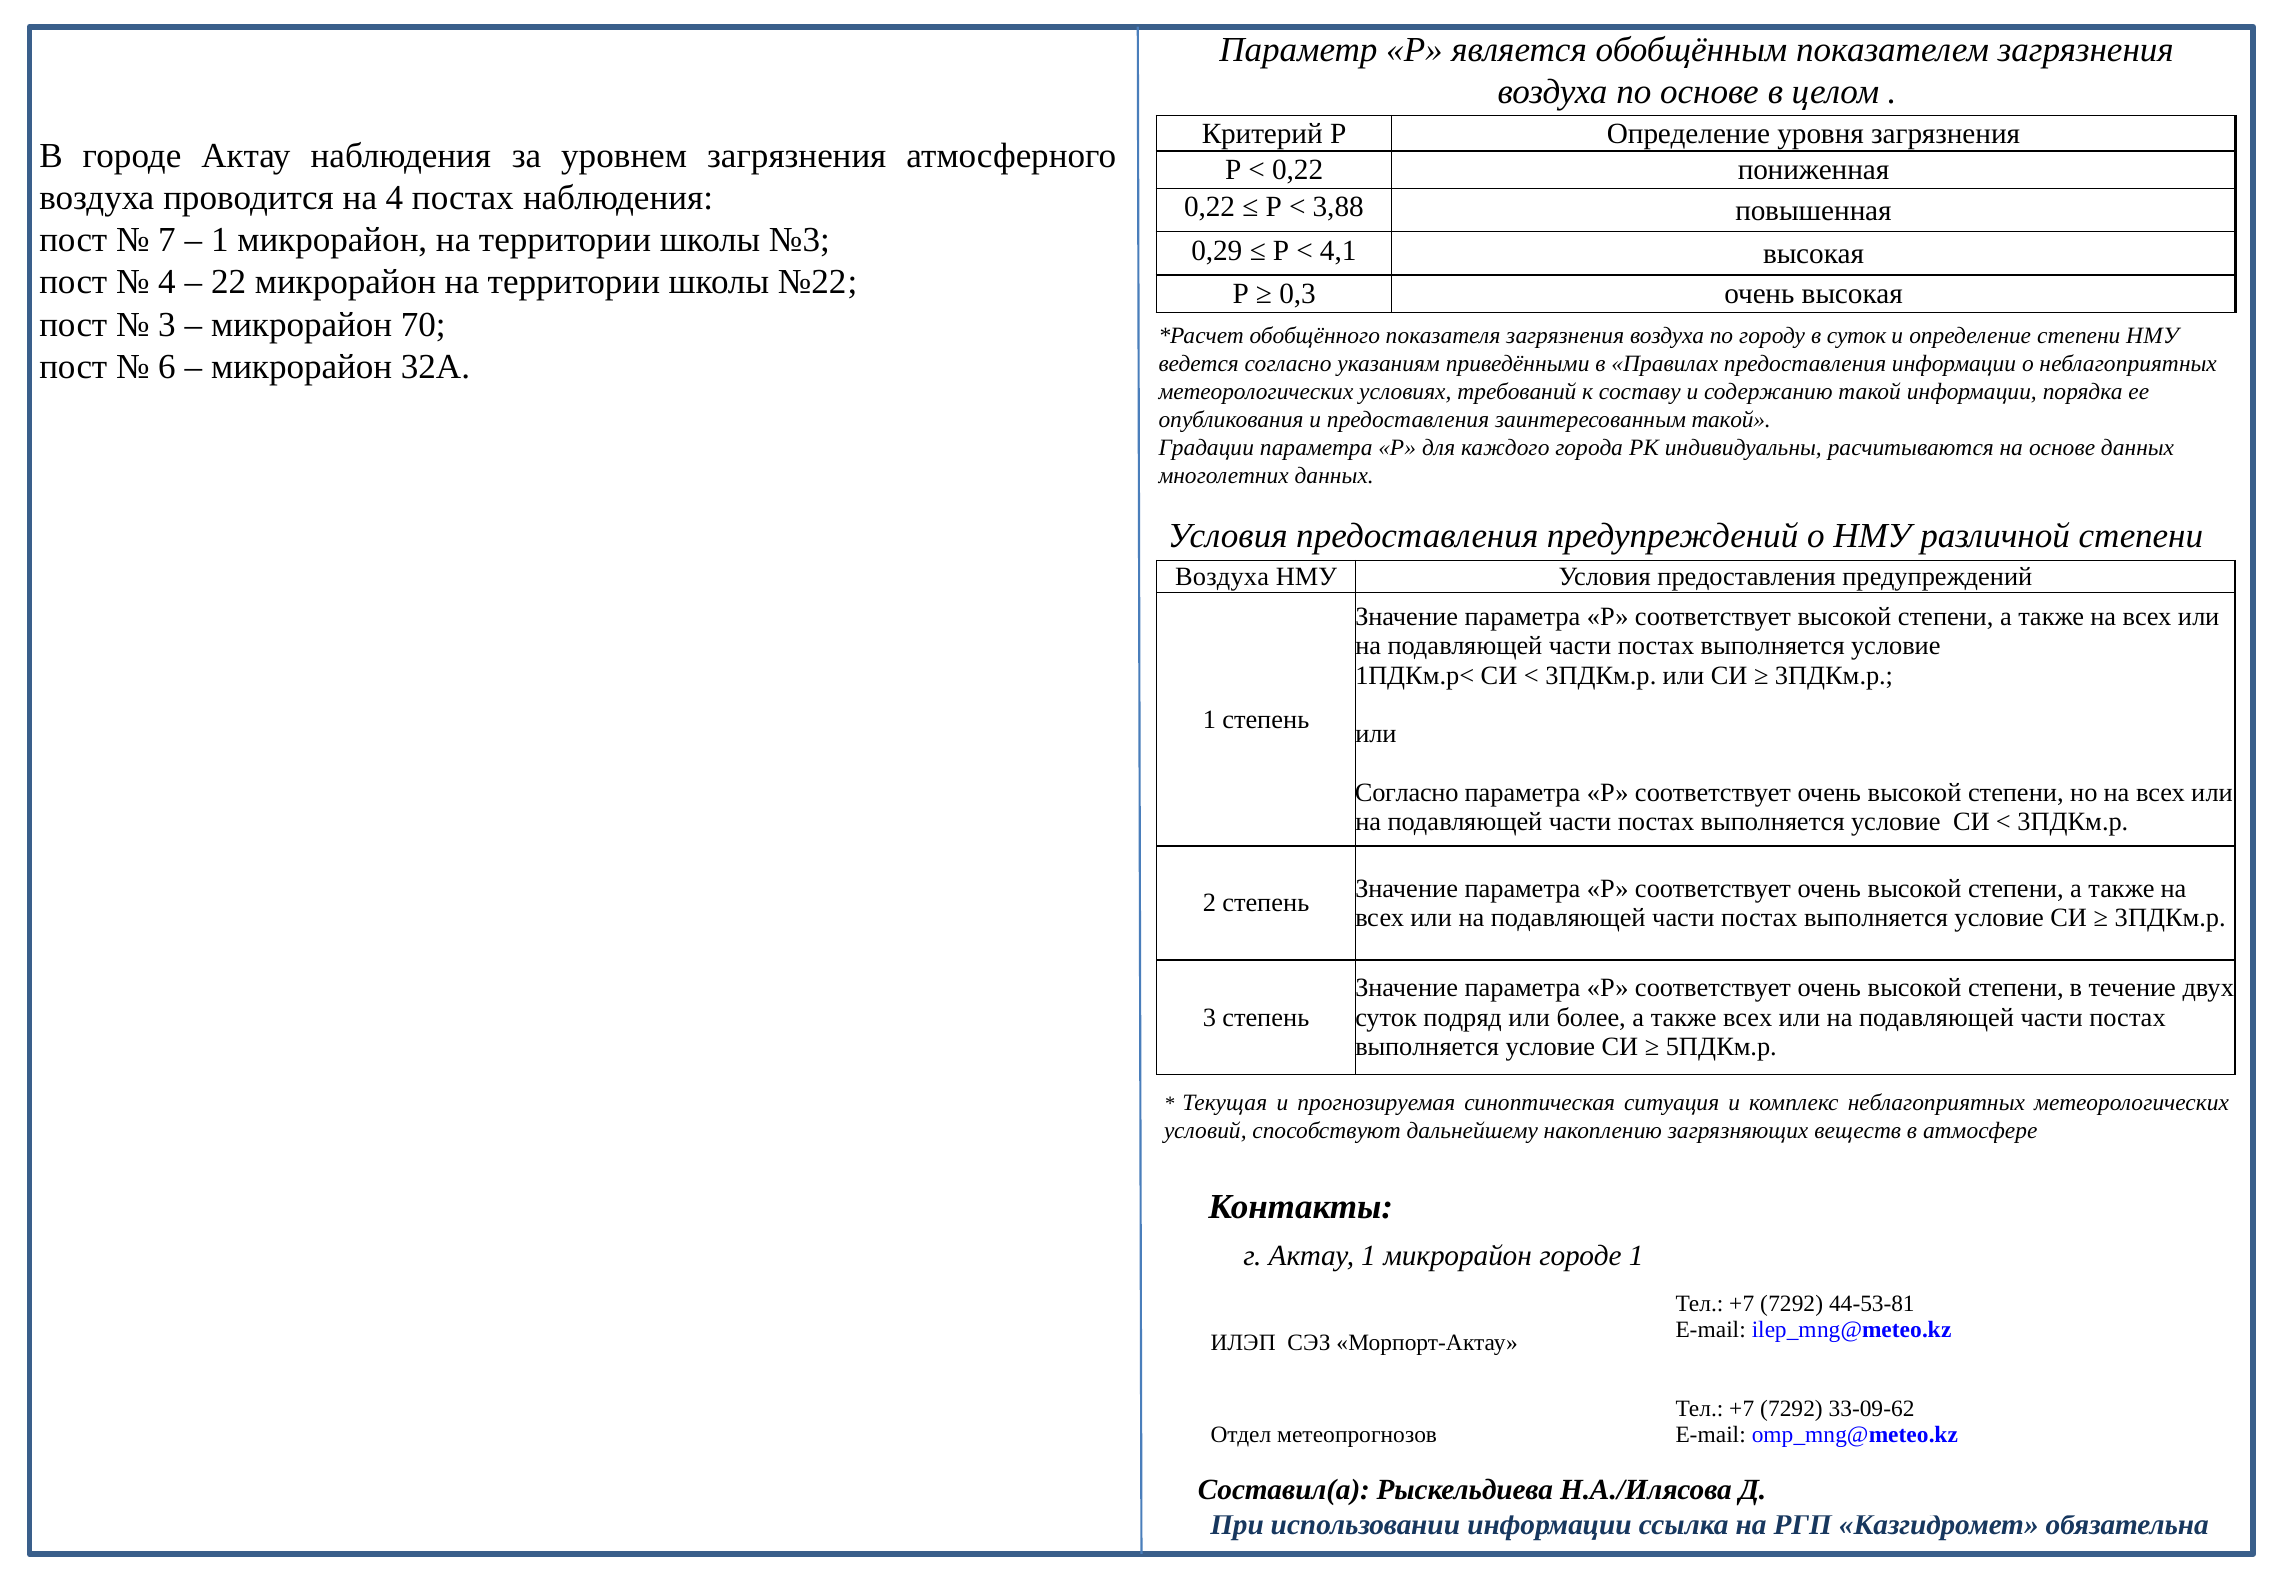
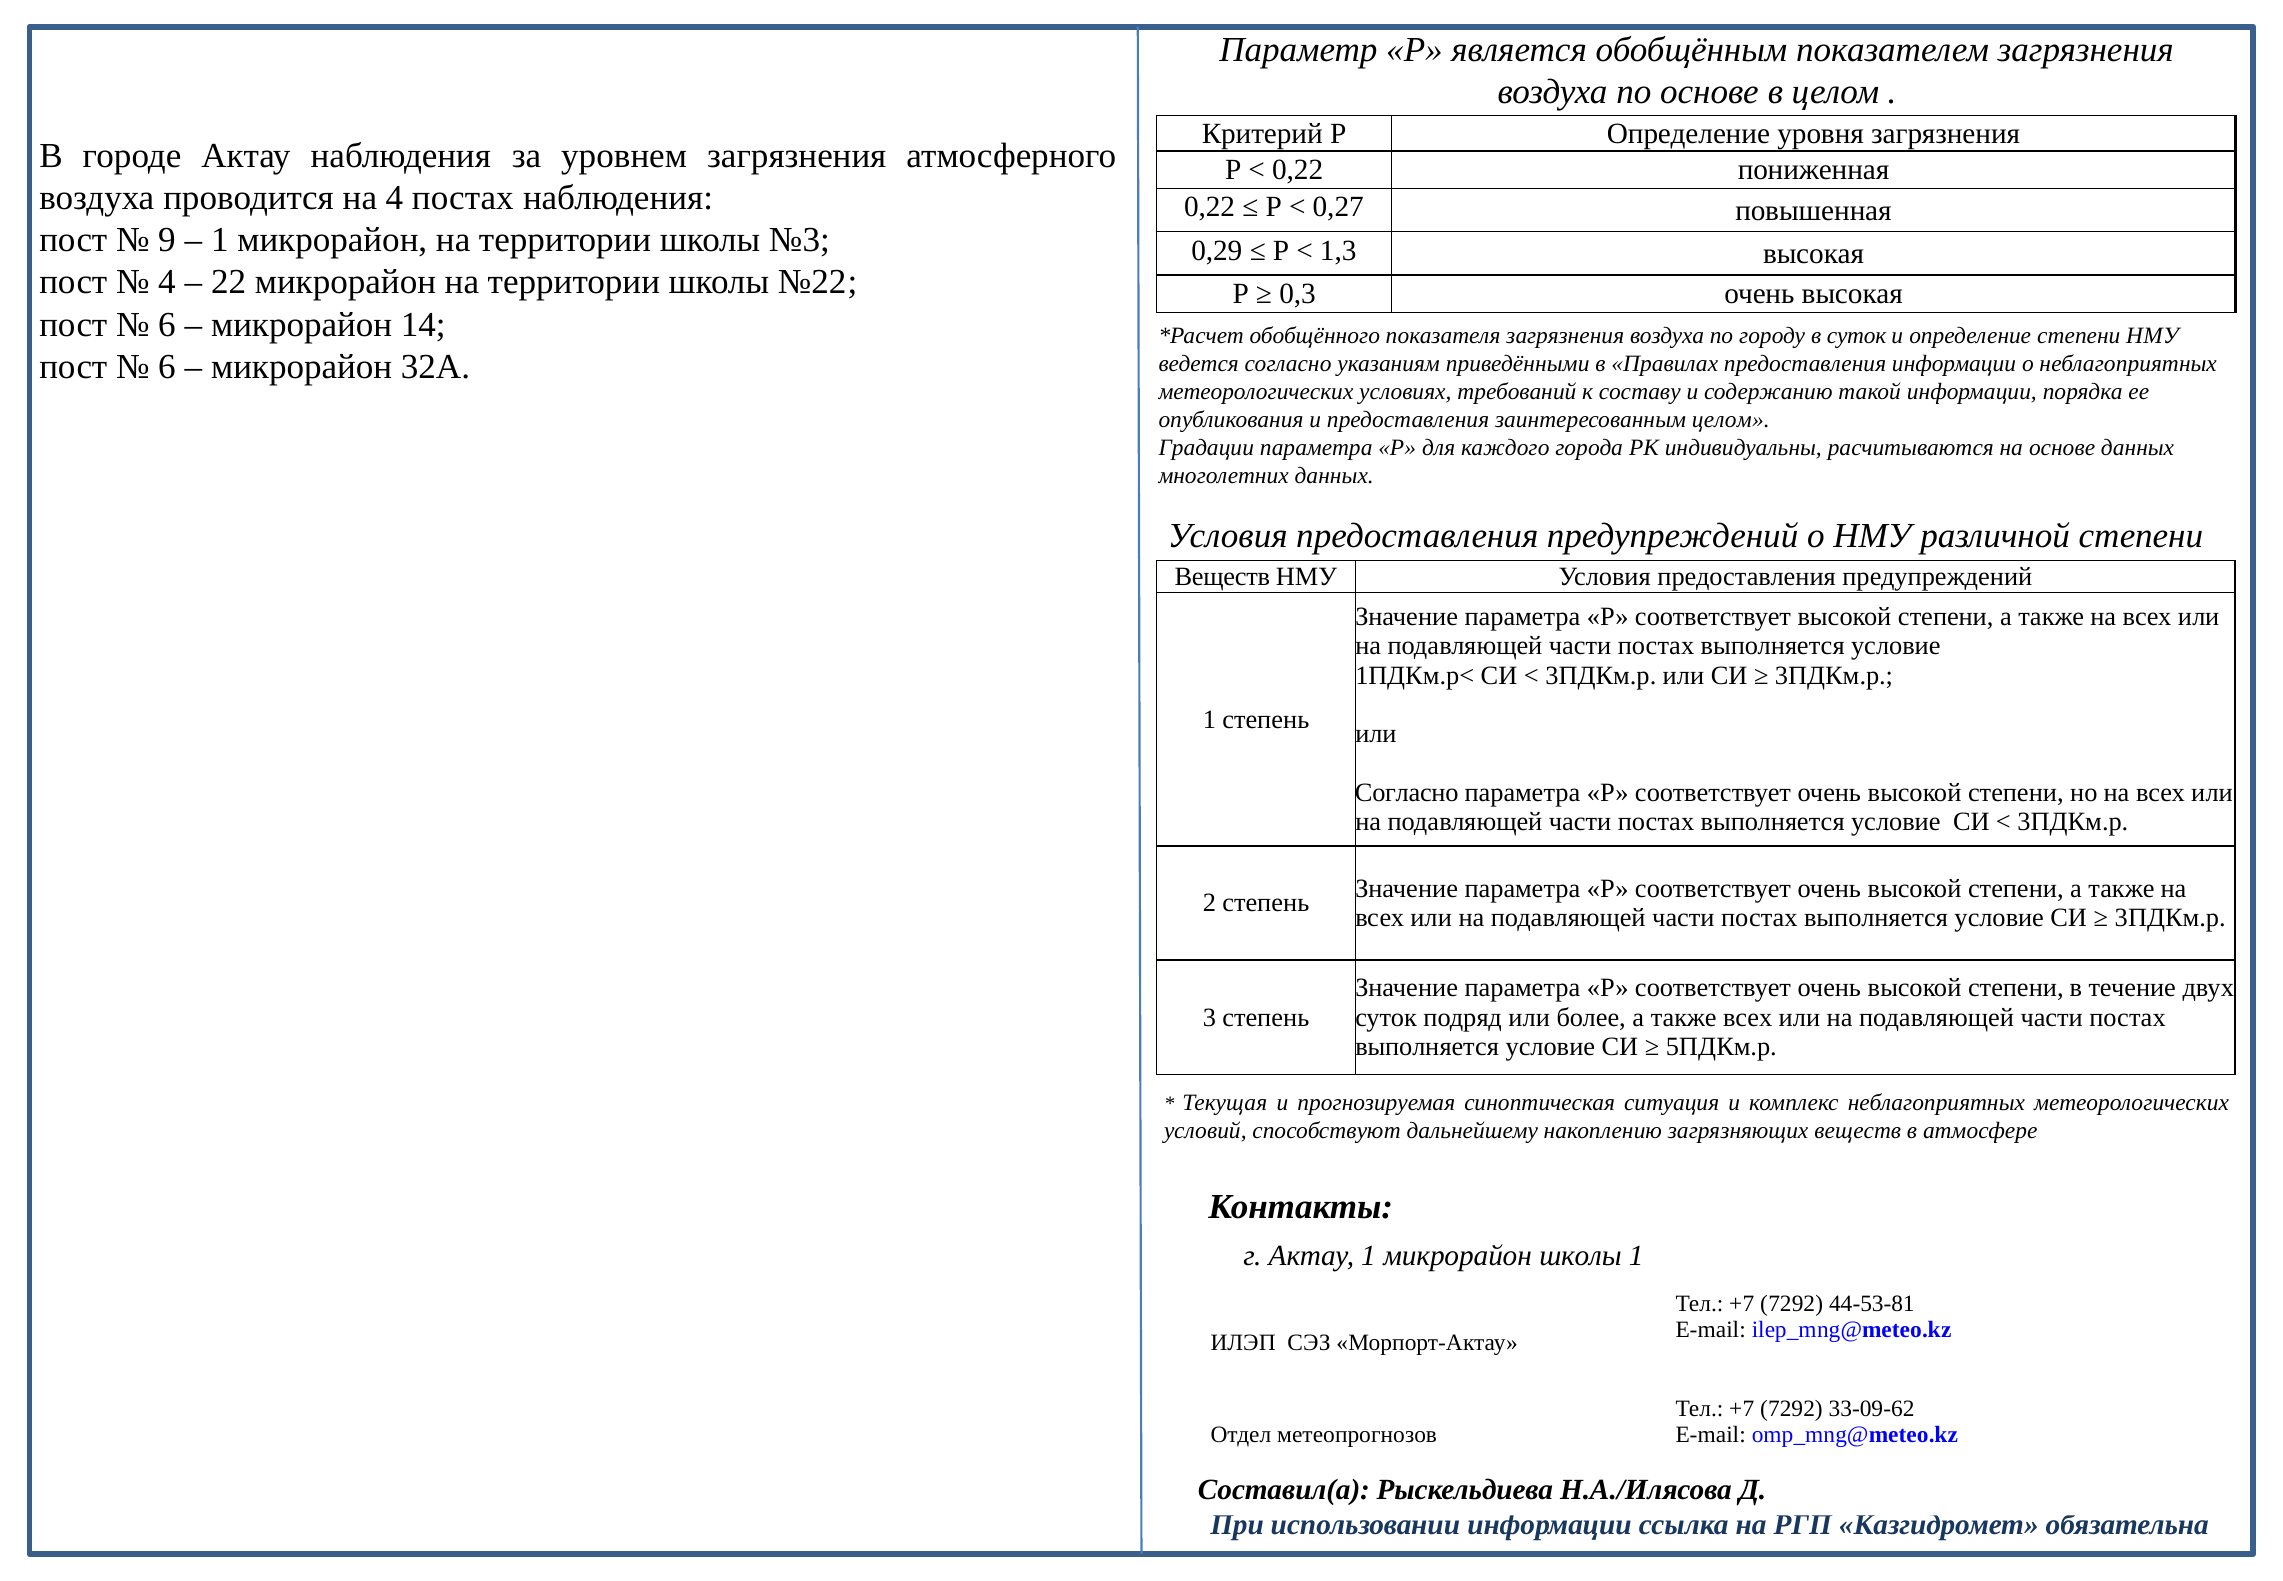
3,88: 3,88 -> 0,27
7: 7 -> 9
4,1: 4,1 -> 1,3
3 at (167, 324): 3 -> 6
70: 70 -> 14
заинтересованным такой: такой -> целом
Воздуха at (1222, 576): Воздуха -> Веществ
микрорайон городе: городе -> школы
